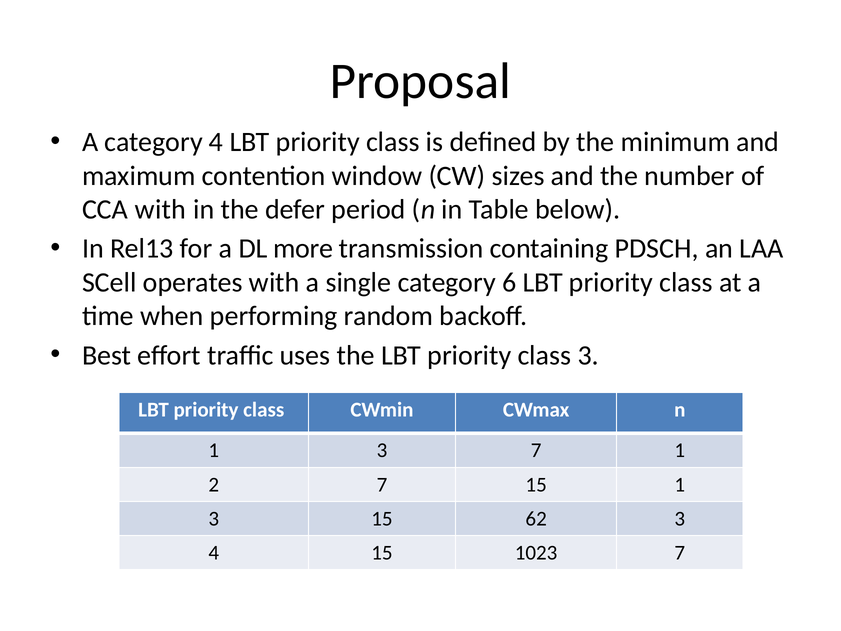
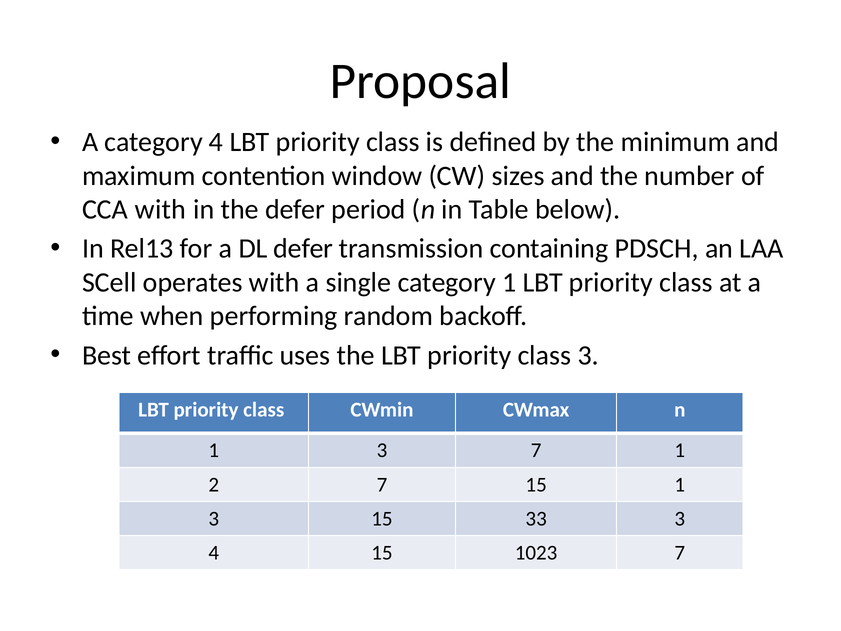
DL more: more -> defer
category 6: 6 -> 1
62: 62 -> 33
